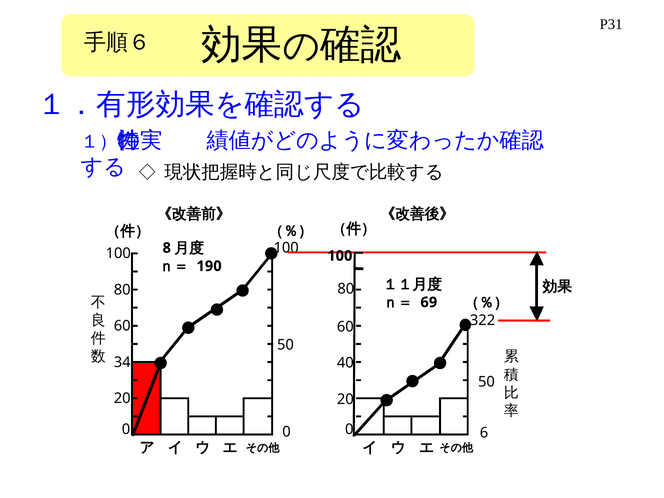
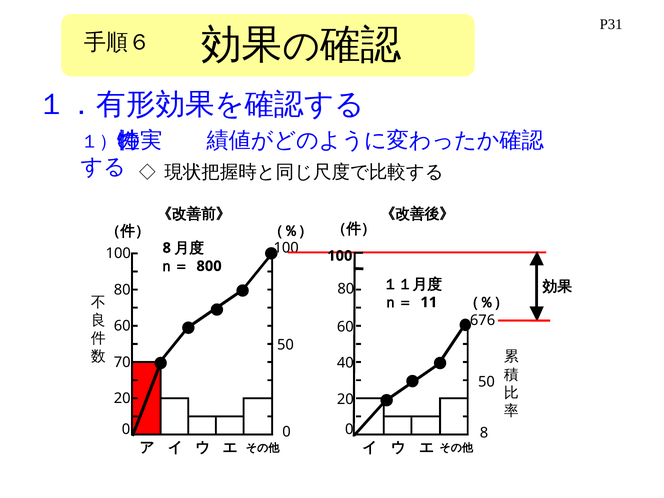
190: 190 -> 800
69: 69 -> 11
322: 322 -> 676
34: 34 -> 70
0 6: 6 -> 8
